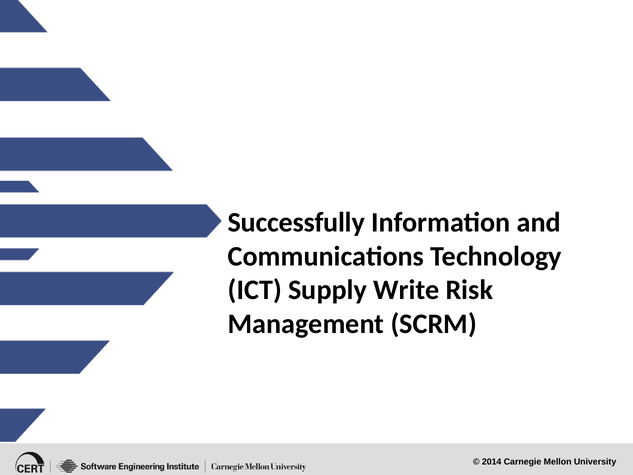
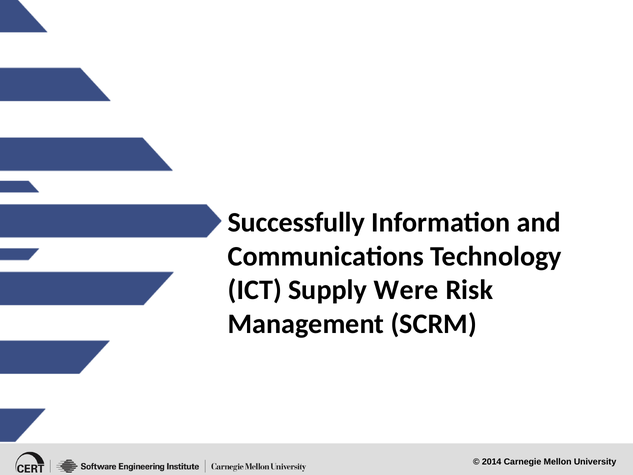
Write: Write -> Were
